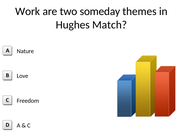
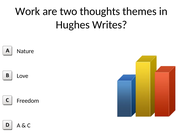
someday: someday -> thoughts
Match: Match -> Writes
